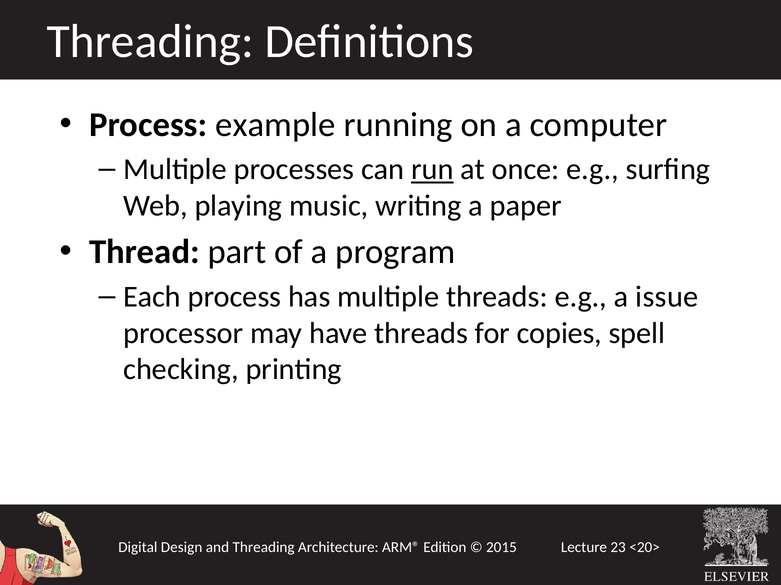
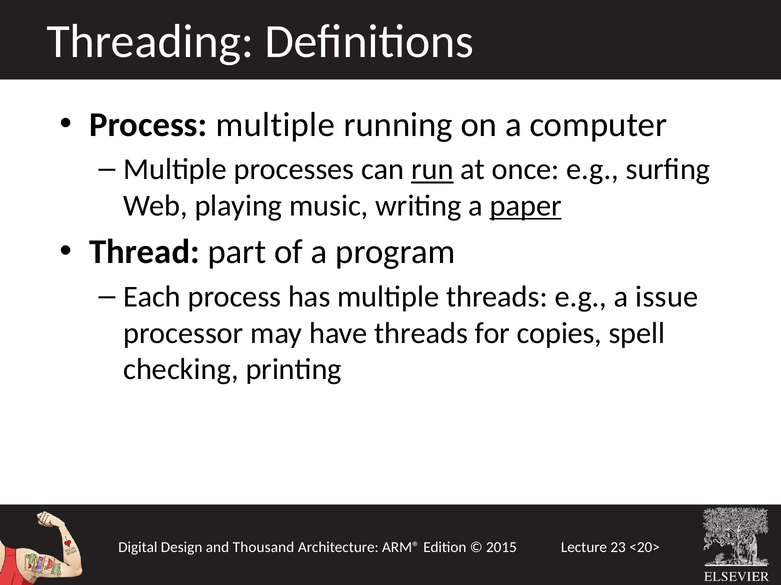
Process example: example -> multiple
paper underline: none -> present
Threading at (264, 548): Threading -> Thousand
